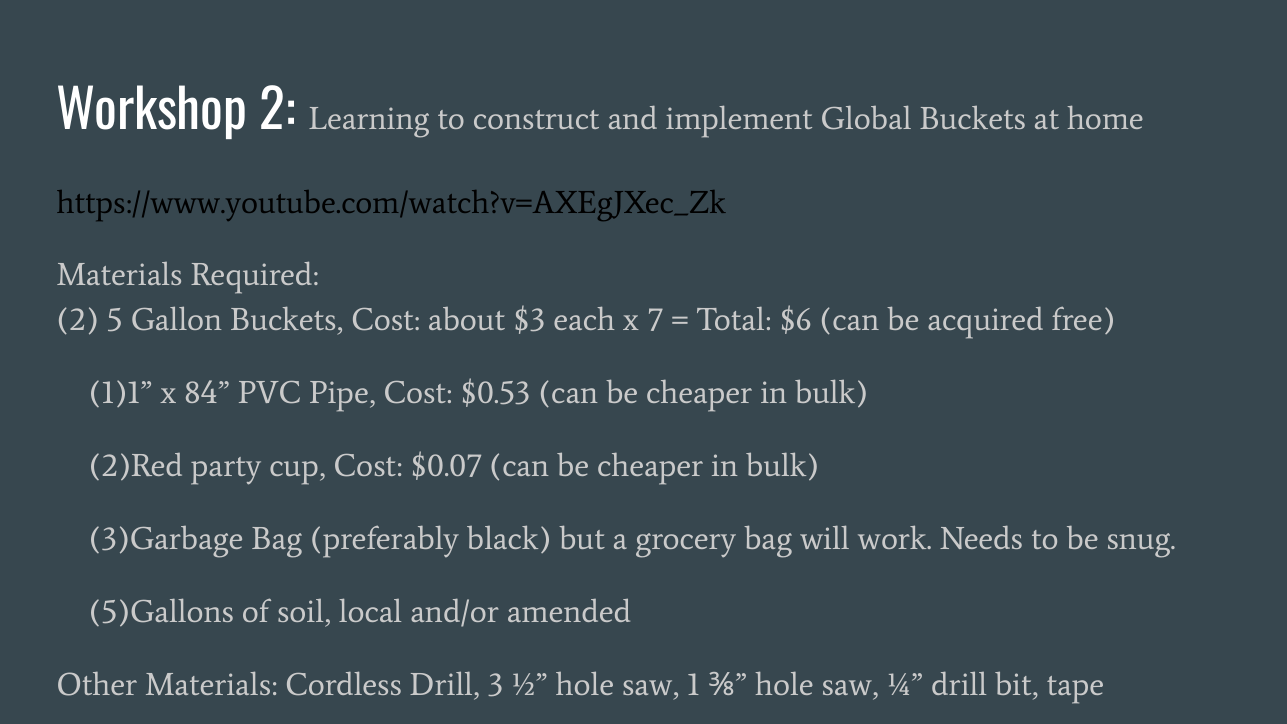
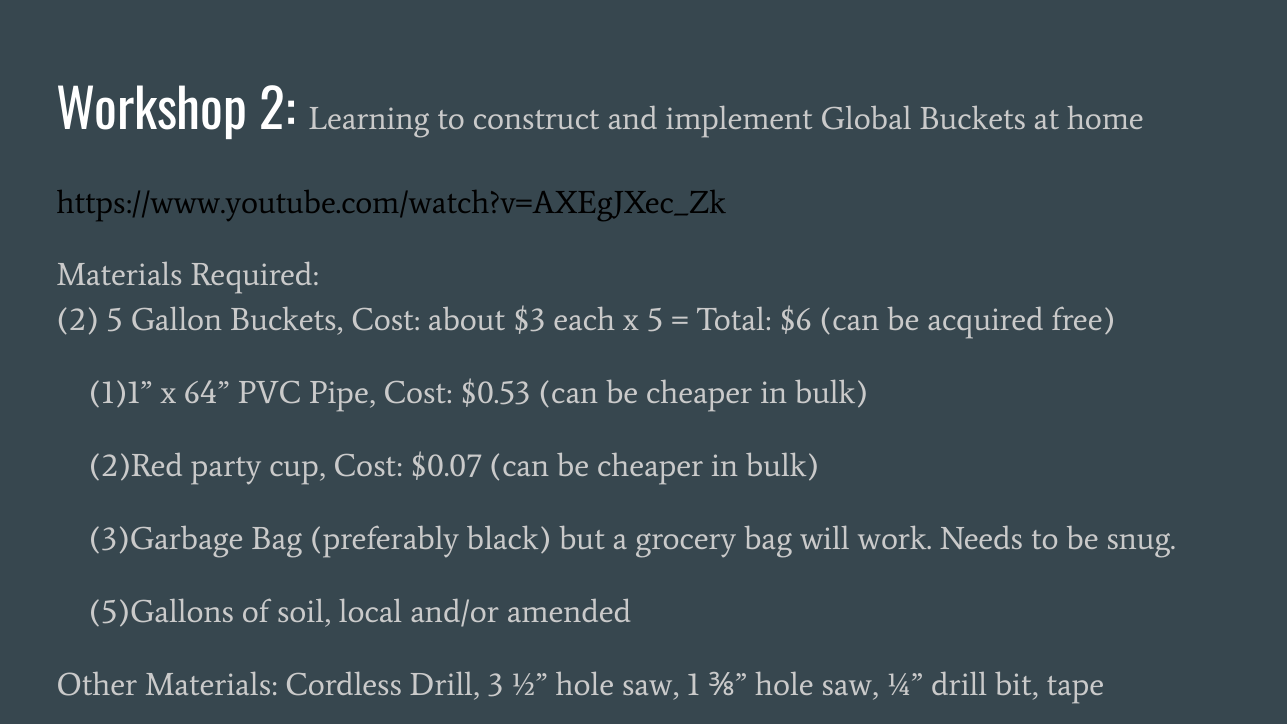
x 7: 7 -> 5
84: 84 -> 64
